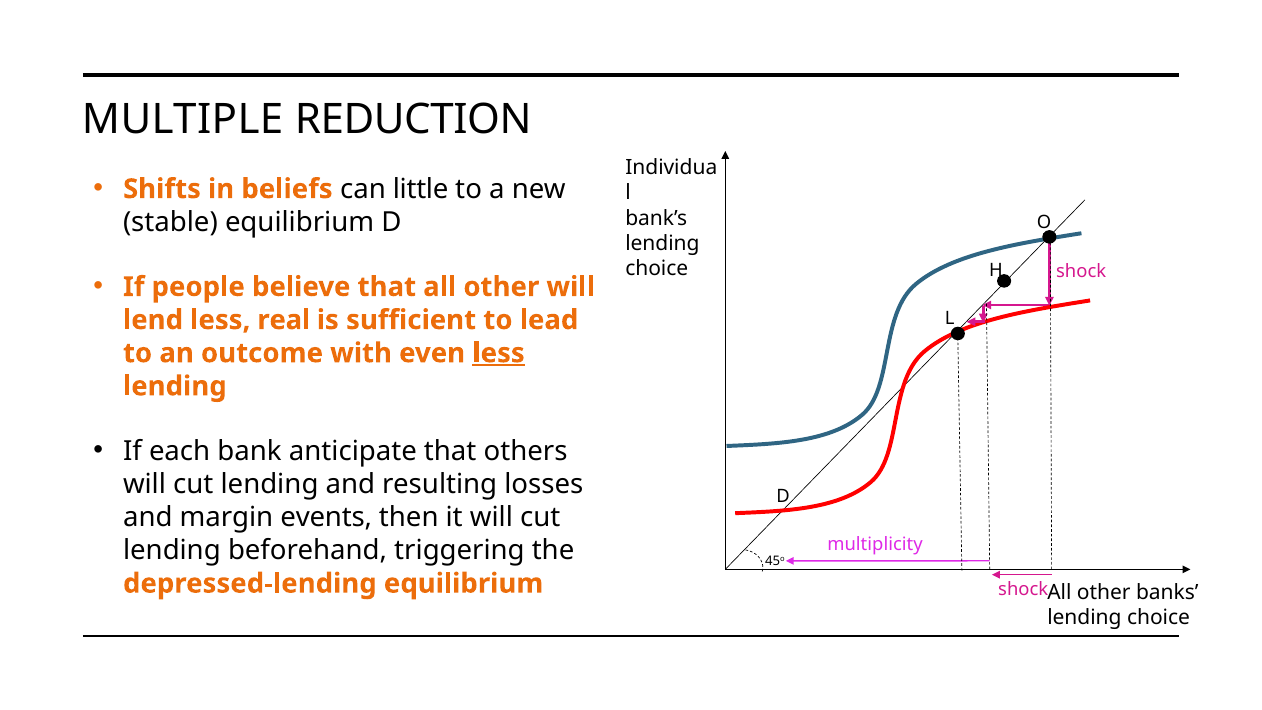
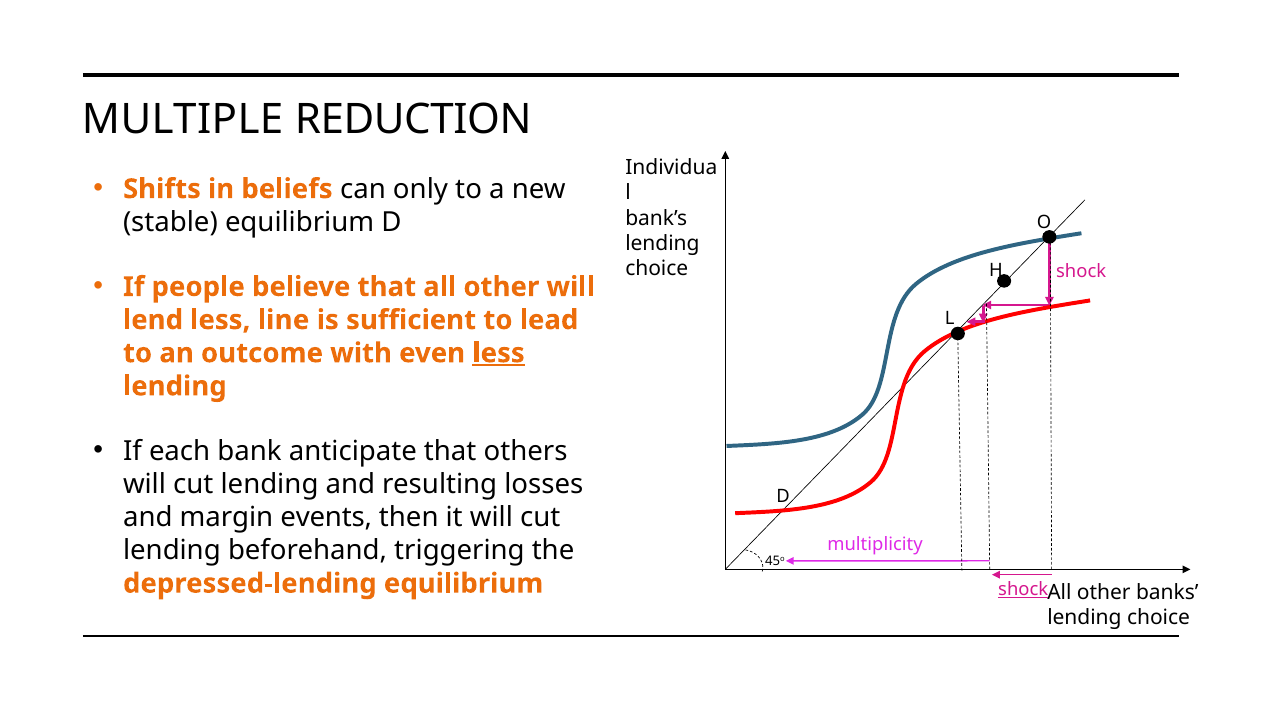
little: little -> only
real: real -> line
shock at (1023, 589) underline: none -> present
